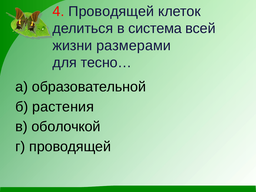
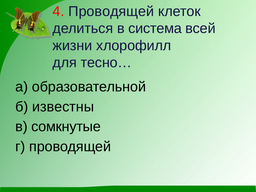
размерами: размерами -> хлорофилл
растения: растения -> известны
оболочкой: оболочкой -> сомкнутые
